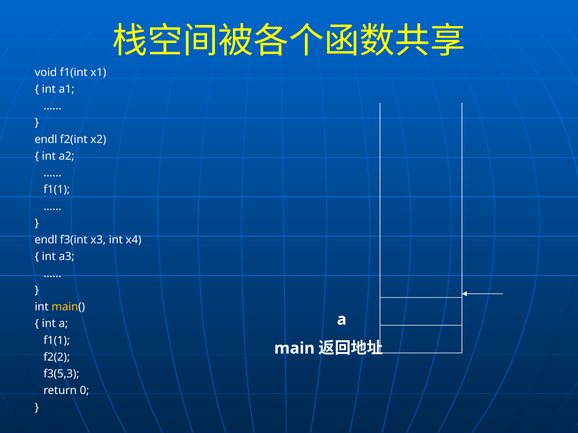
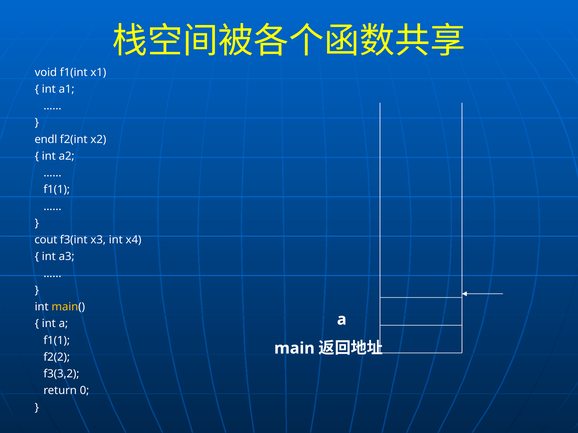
endl at (46, 240): endl -> cout
f3(5,3: f3(5,3 -> f3(3,2
